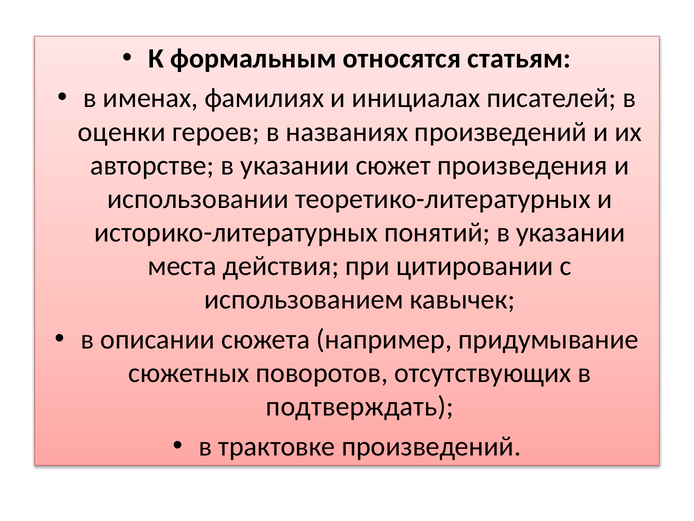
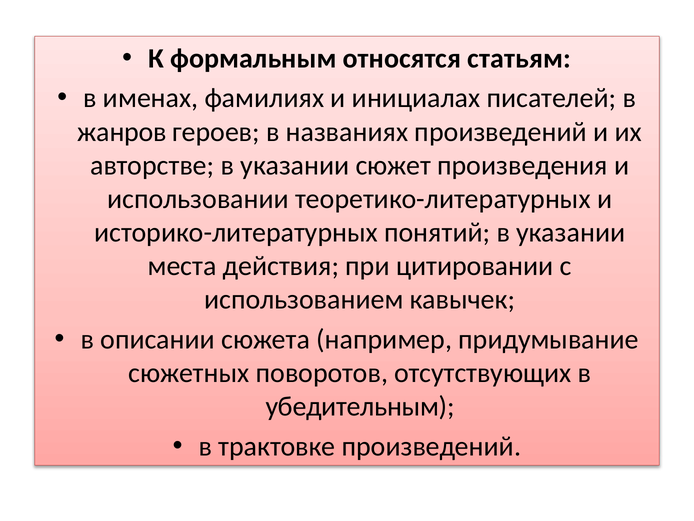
оценки: оценки -> жанров
подтверждать: подтверждать -> убедительным
